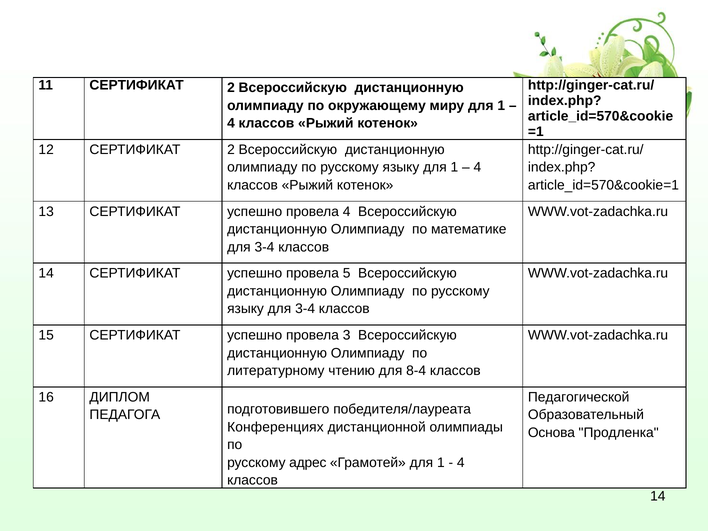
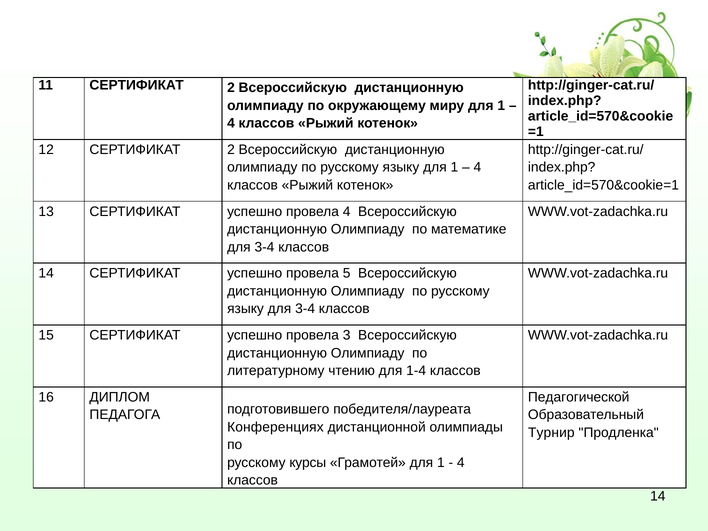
8-4: 8-4 -> 1-4
Основа: Основа -> Турнир
адрес: адрес -> курсы
